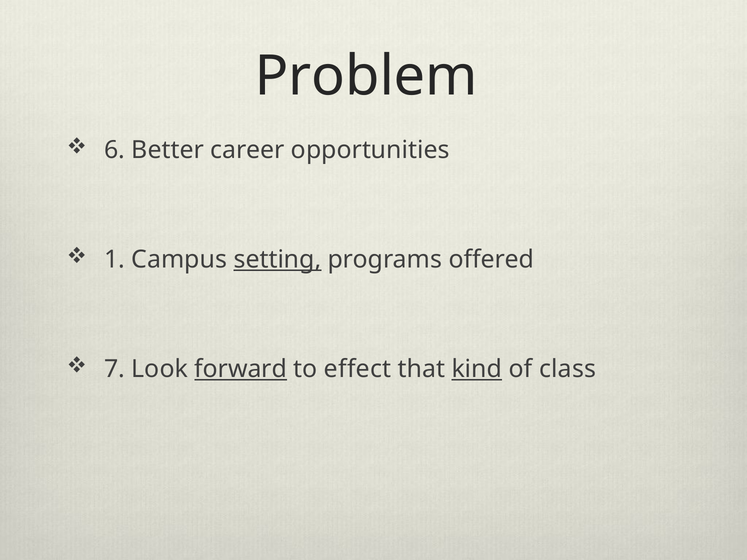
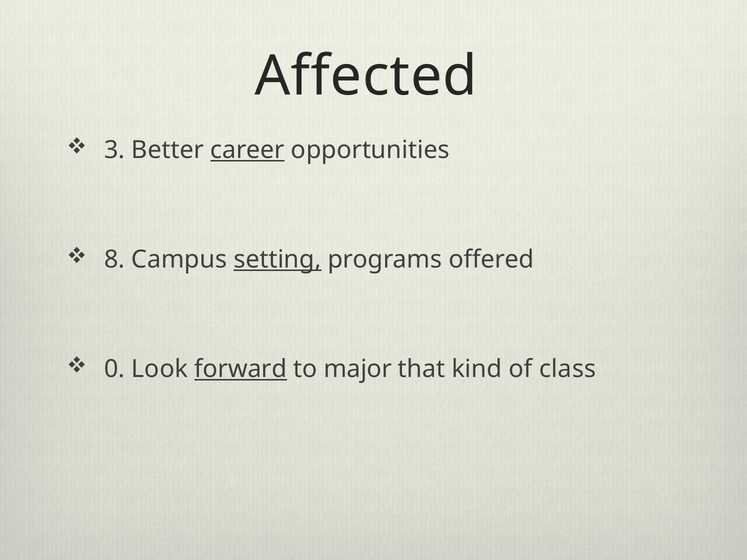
Problem: Problem -> Affected
6: 6 -> 3
career underline: none -> present
1: 1 -> 8
7: 7 -> 0
effect: effect -> major
kind underline: present -> none
